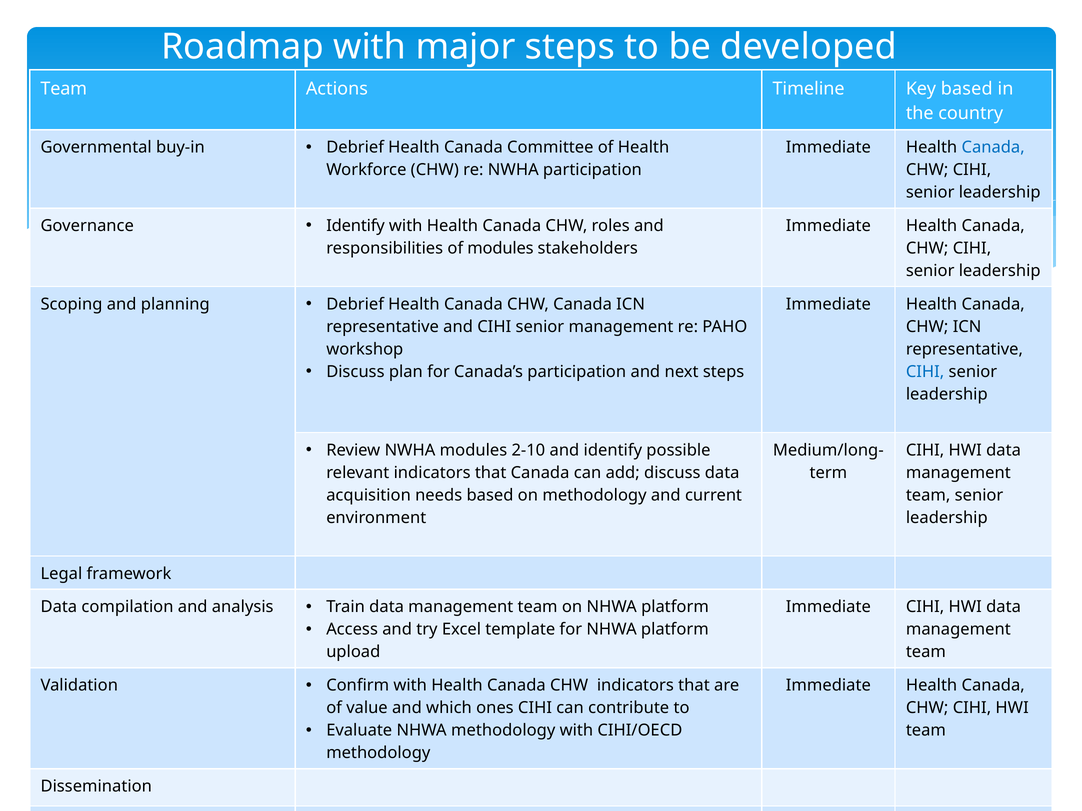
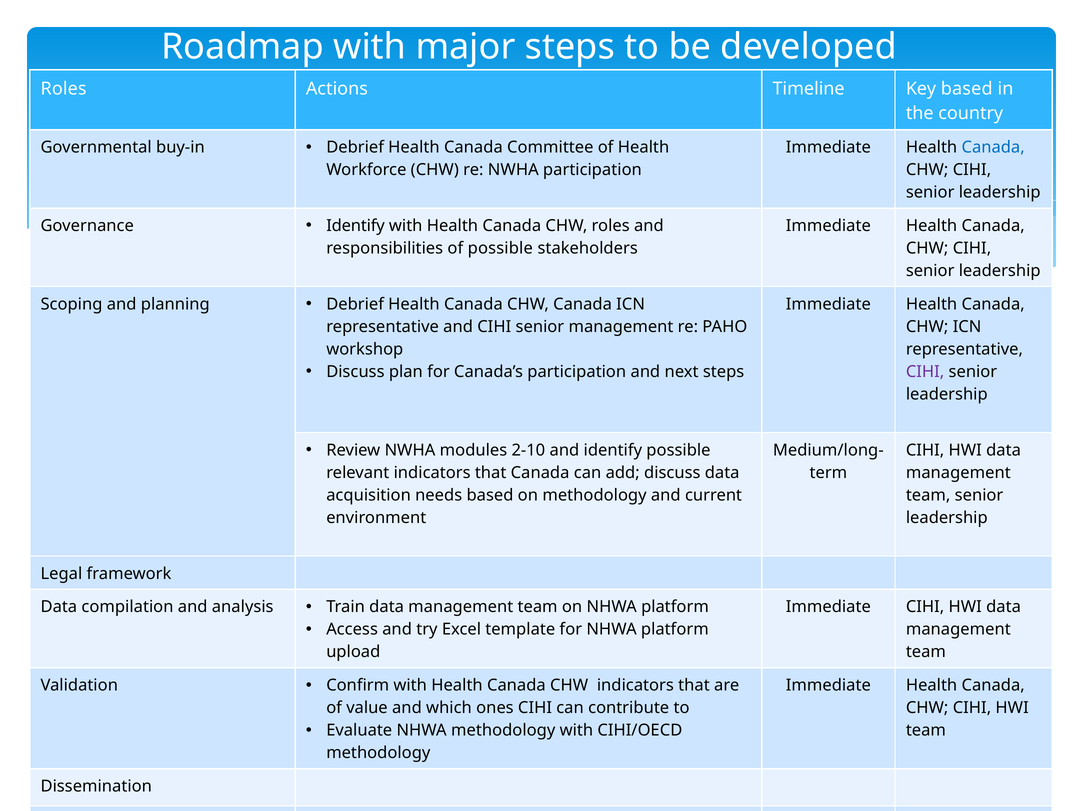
Team at (64, 89): Team -> Roles
of modules: modules -> possible
CIHI at (925, 372) colour: blue -> purple
